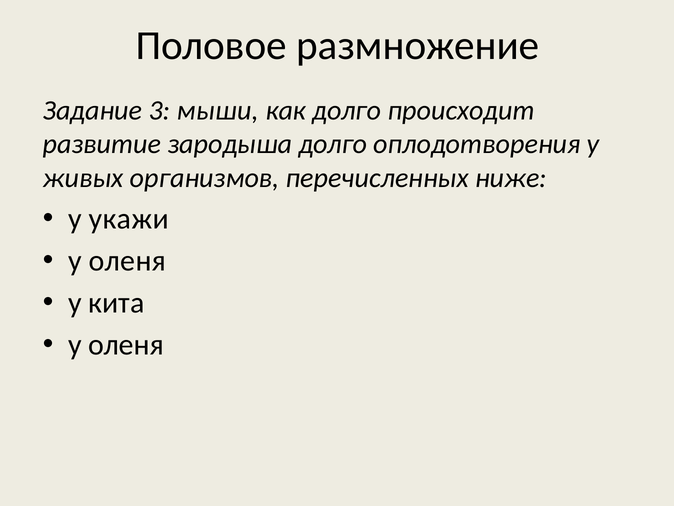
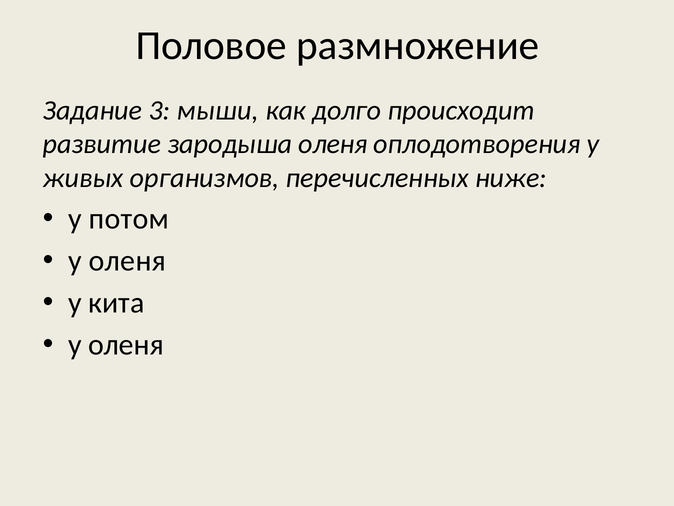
зародыша долго: долго -> оленя
укажи: укажи -> потом
